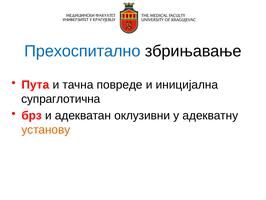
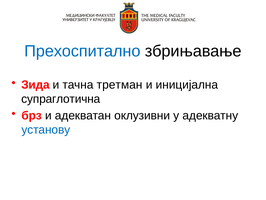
Пута: Пута -> Зида
повреде: повреде -> третман
установу colour: orange -> blue
